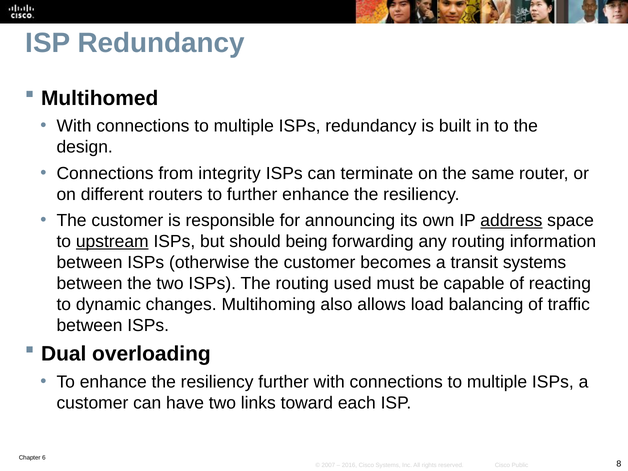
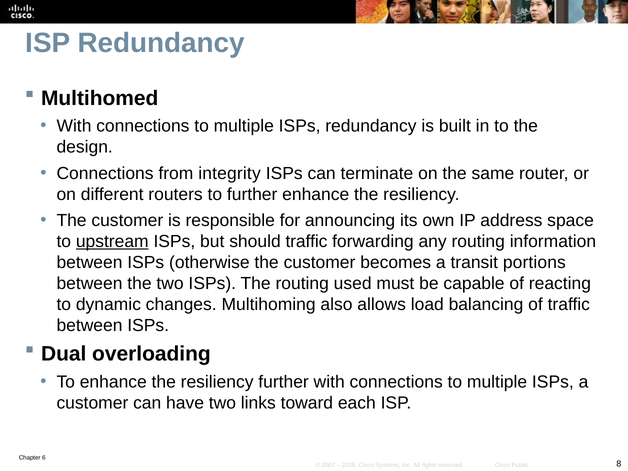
address underline: present -> none
should being: being -> traffic
transit systems: systems -> portions
